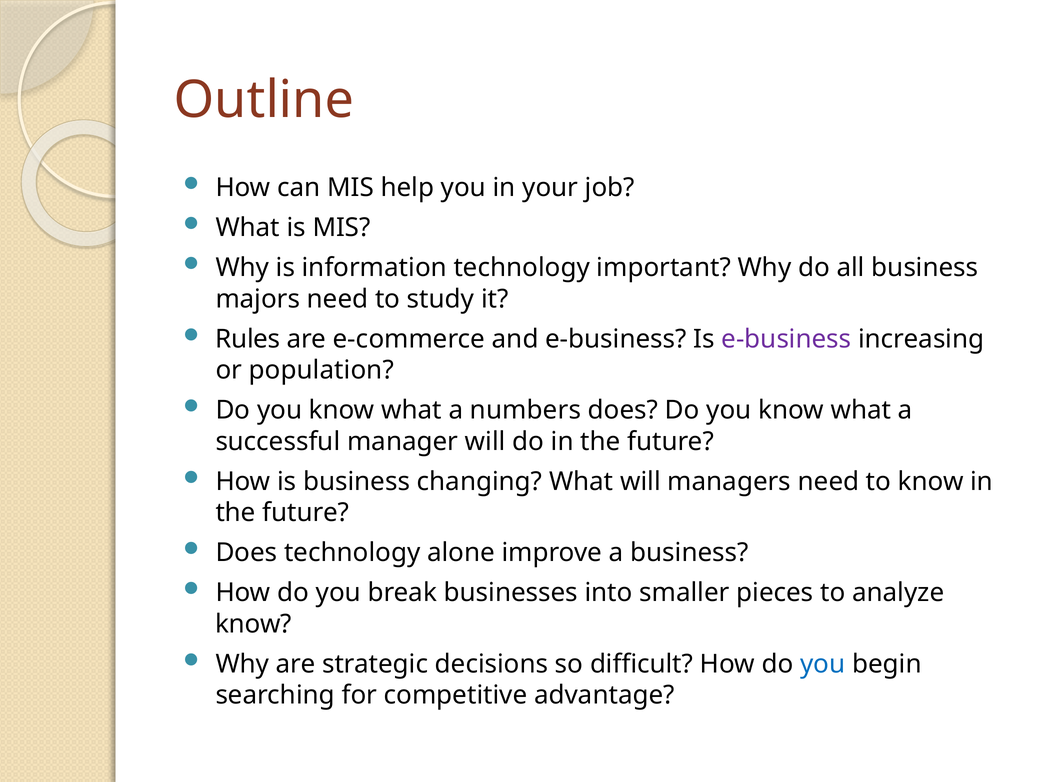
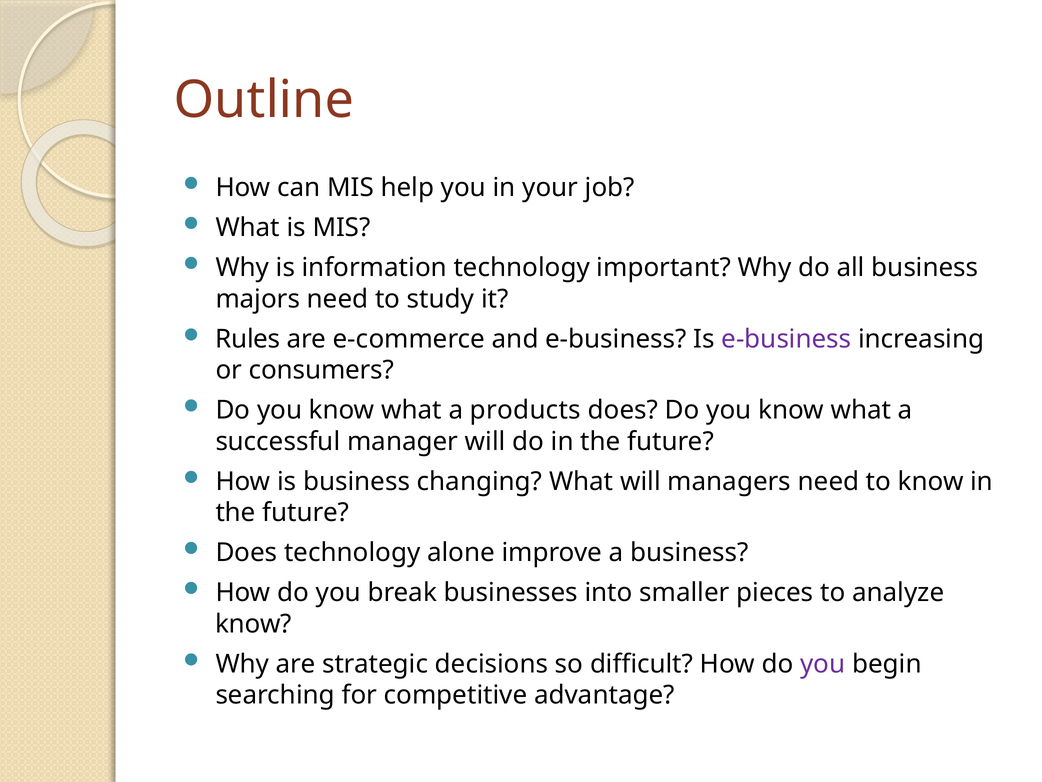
population: population -> consumers
numbers: numbers -> products
you at (823, 664) colour: blue -> purple
